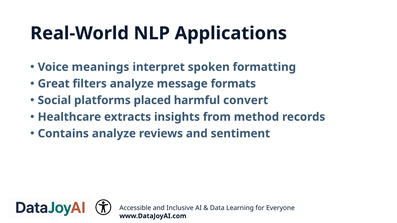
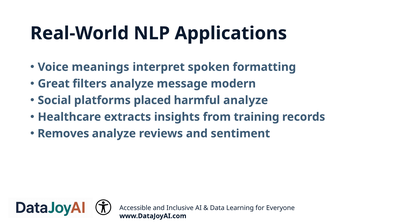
formats: formats -> modern
harmful convert: convert -> analyze
method: method -> training
Contains: Contains -> Removes
